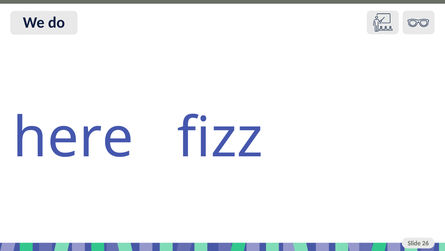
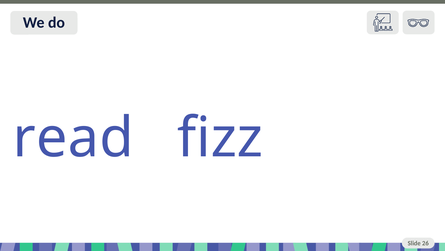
here: here -> read
